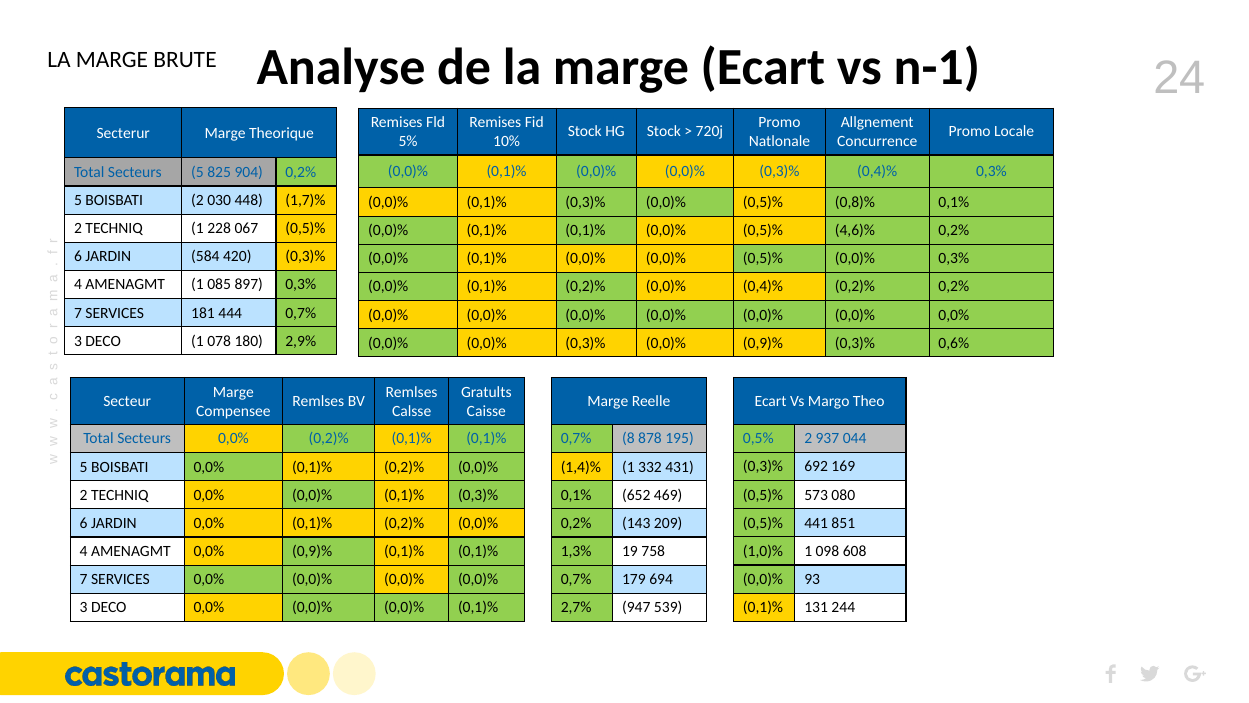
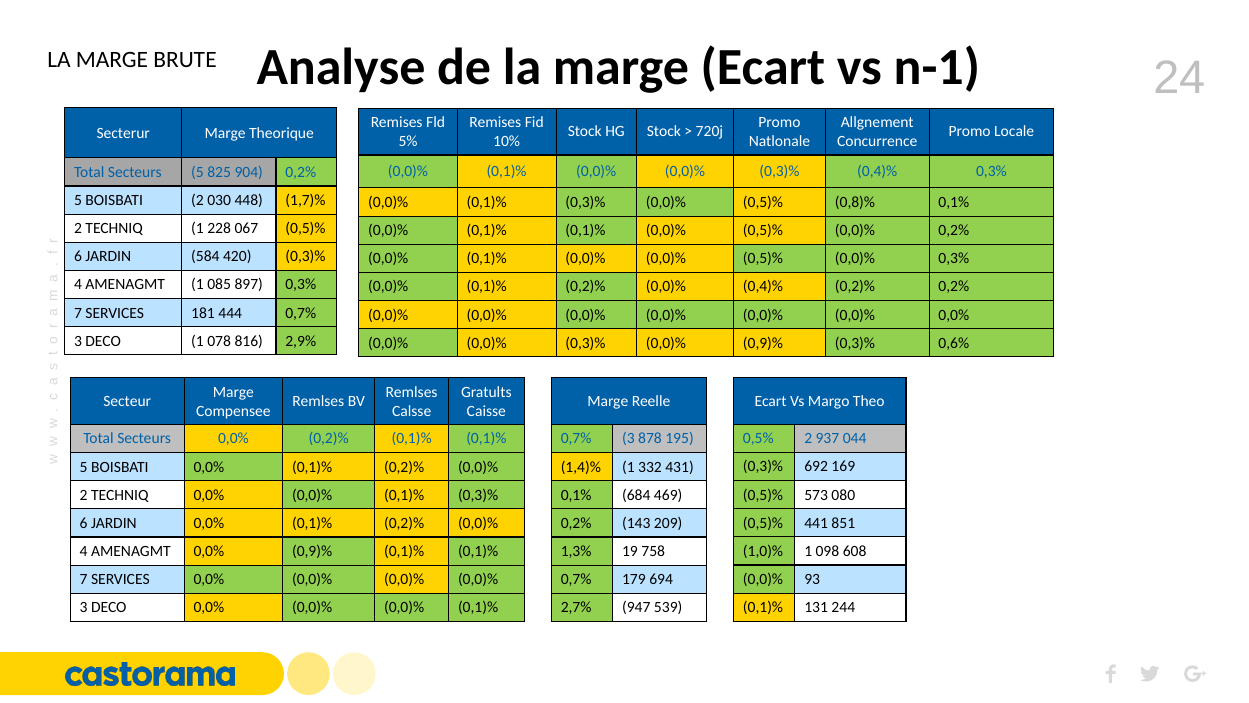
0,1)% 0,0)% 0,5)% 4,6)%: 4,6)% -> 0,0)%
180: 180 -> 816
8 at (628, 438): 8 -> 3
652: 652 -> 684
